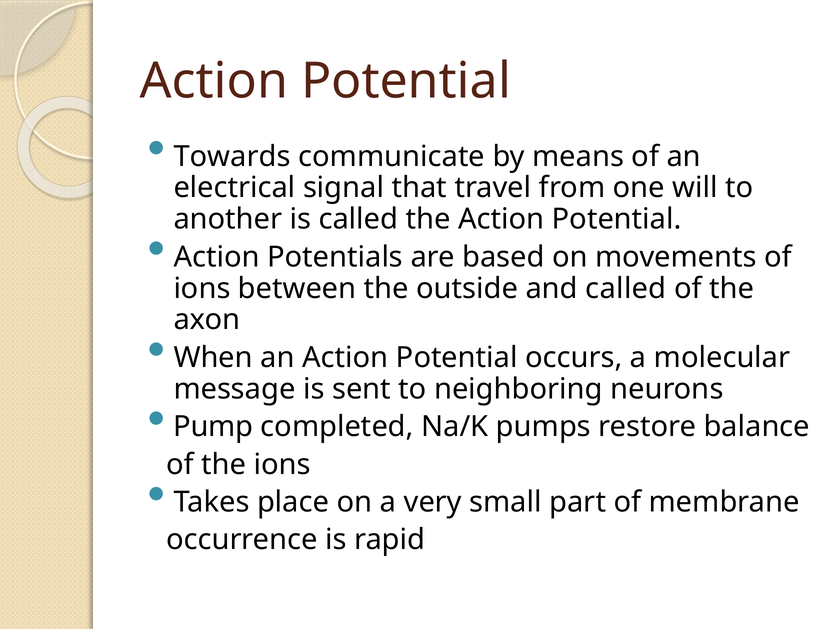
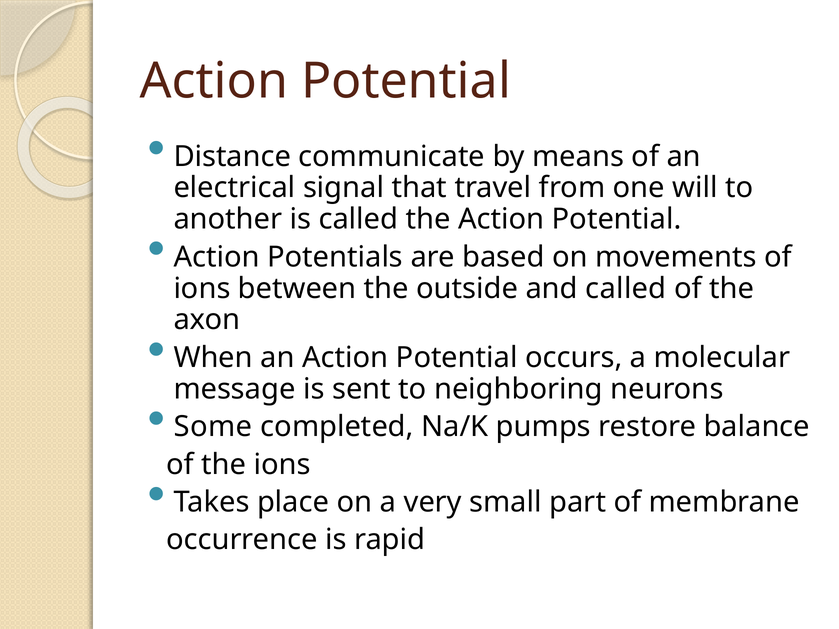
Towards: Towards -> Distance
Pump: Pump -> Some
